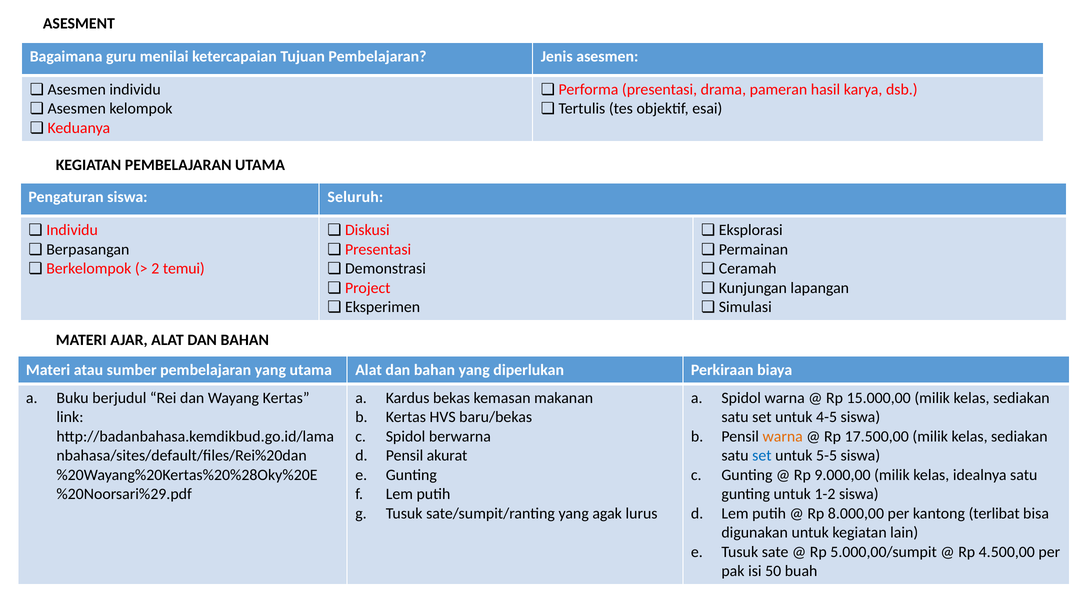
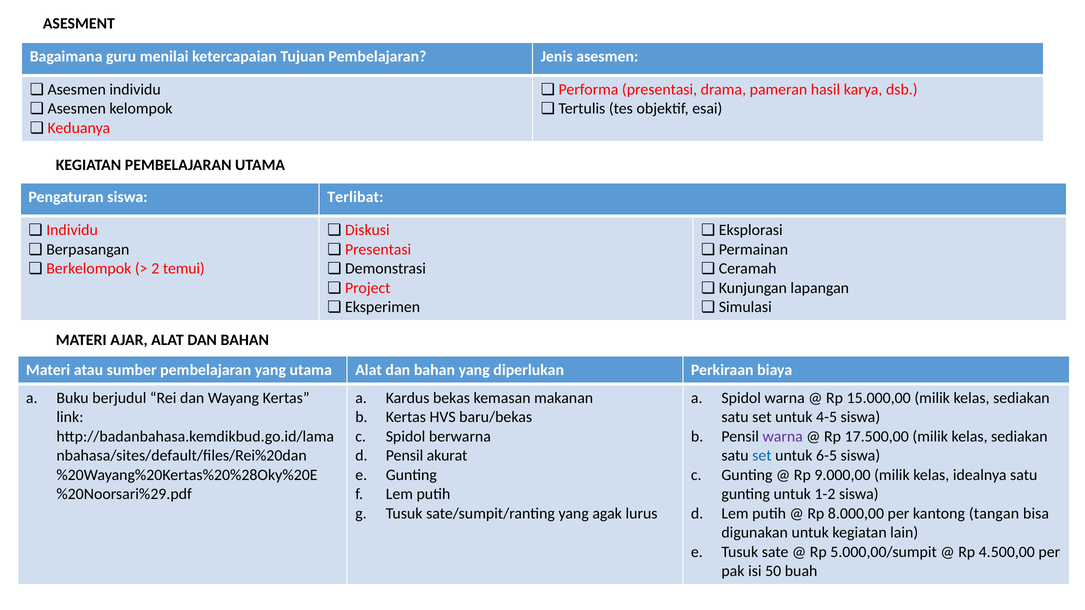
Seluruh: Seluruh -> Terlibat
warna at (783, 437) colour: orange -> purple
5-5: 5-5 -> 6-5
terlibat: terlibat -> tangan
